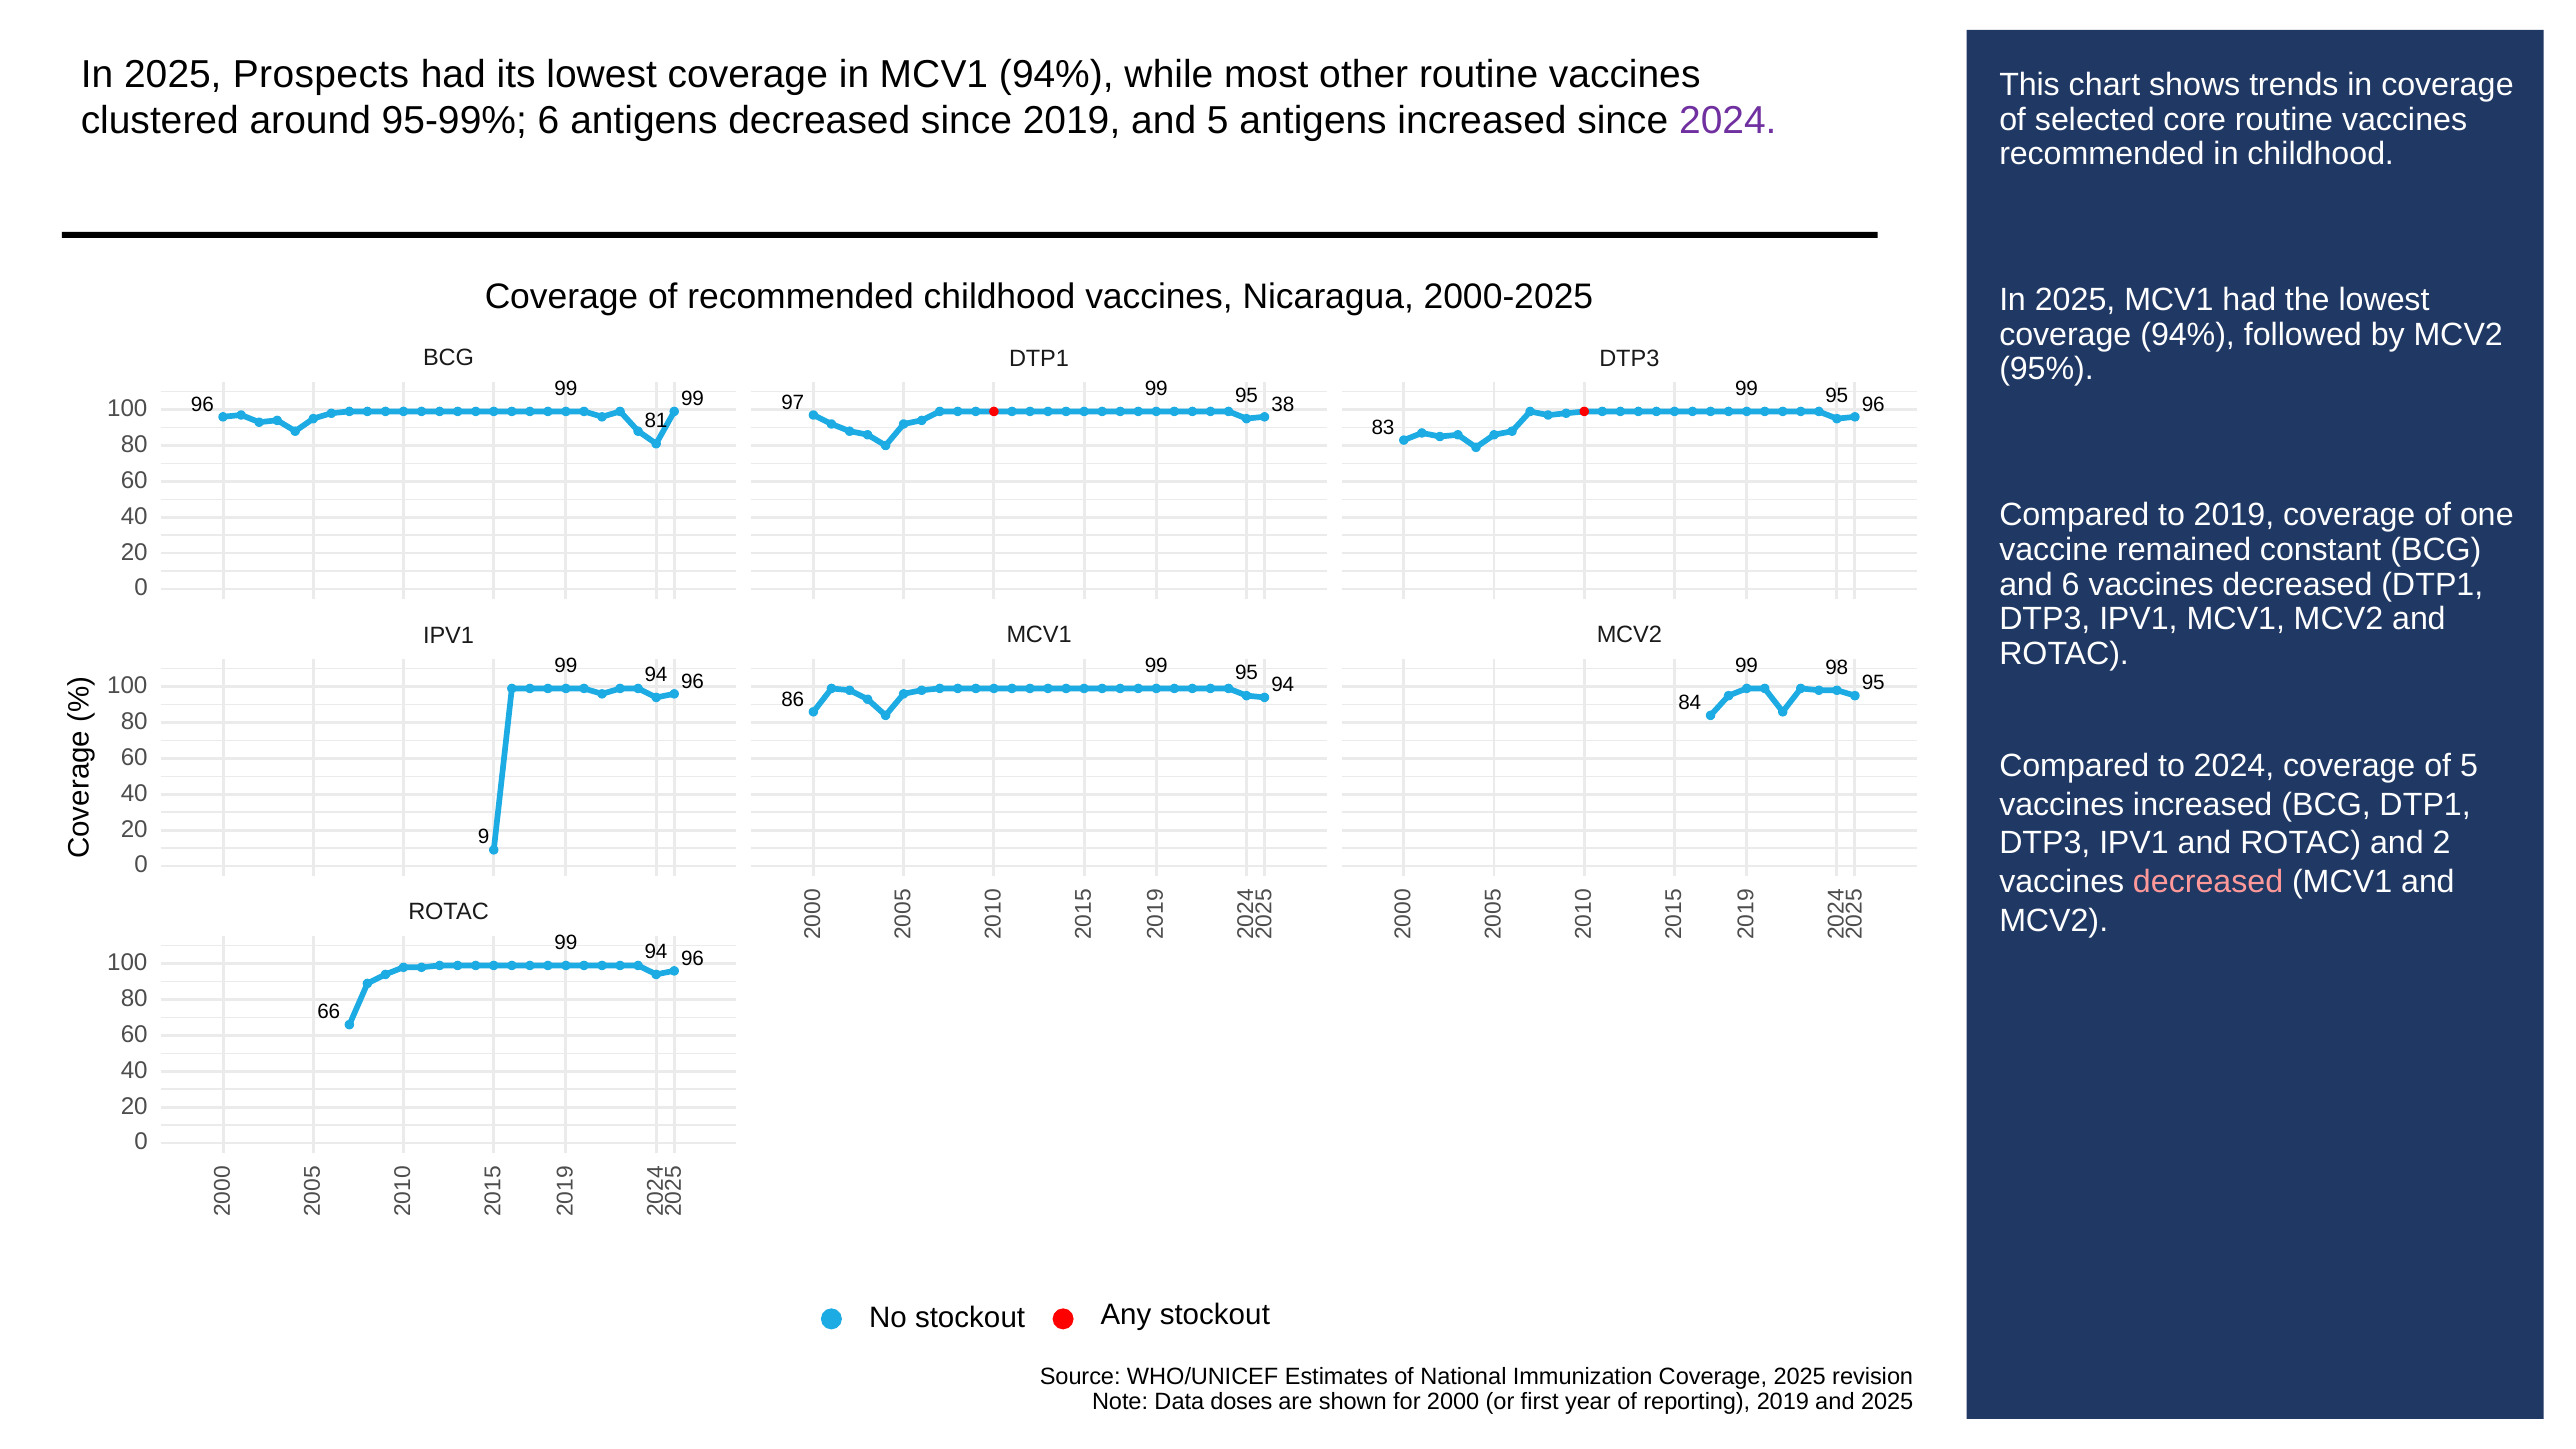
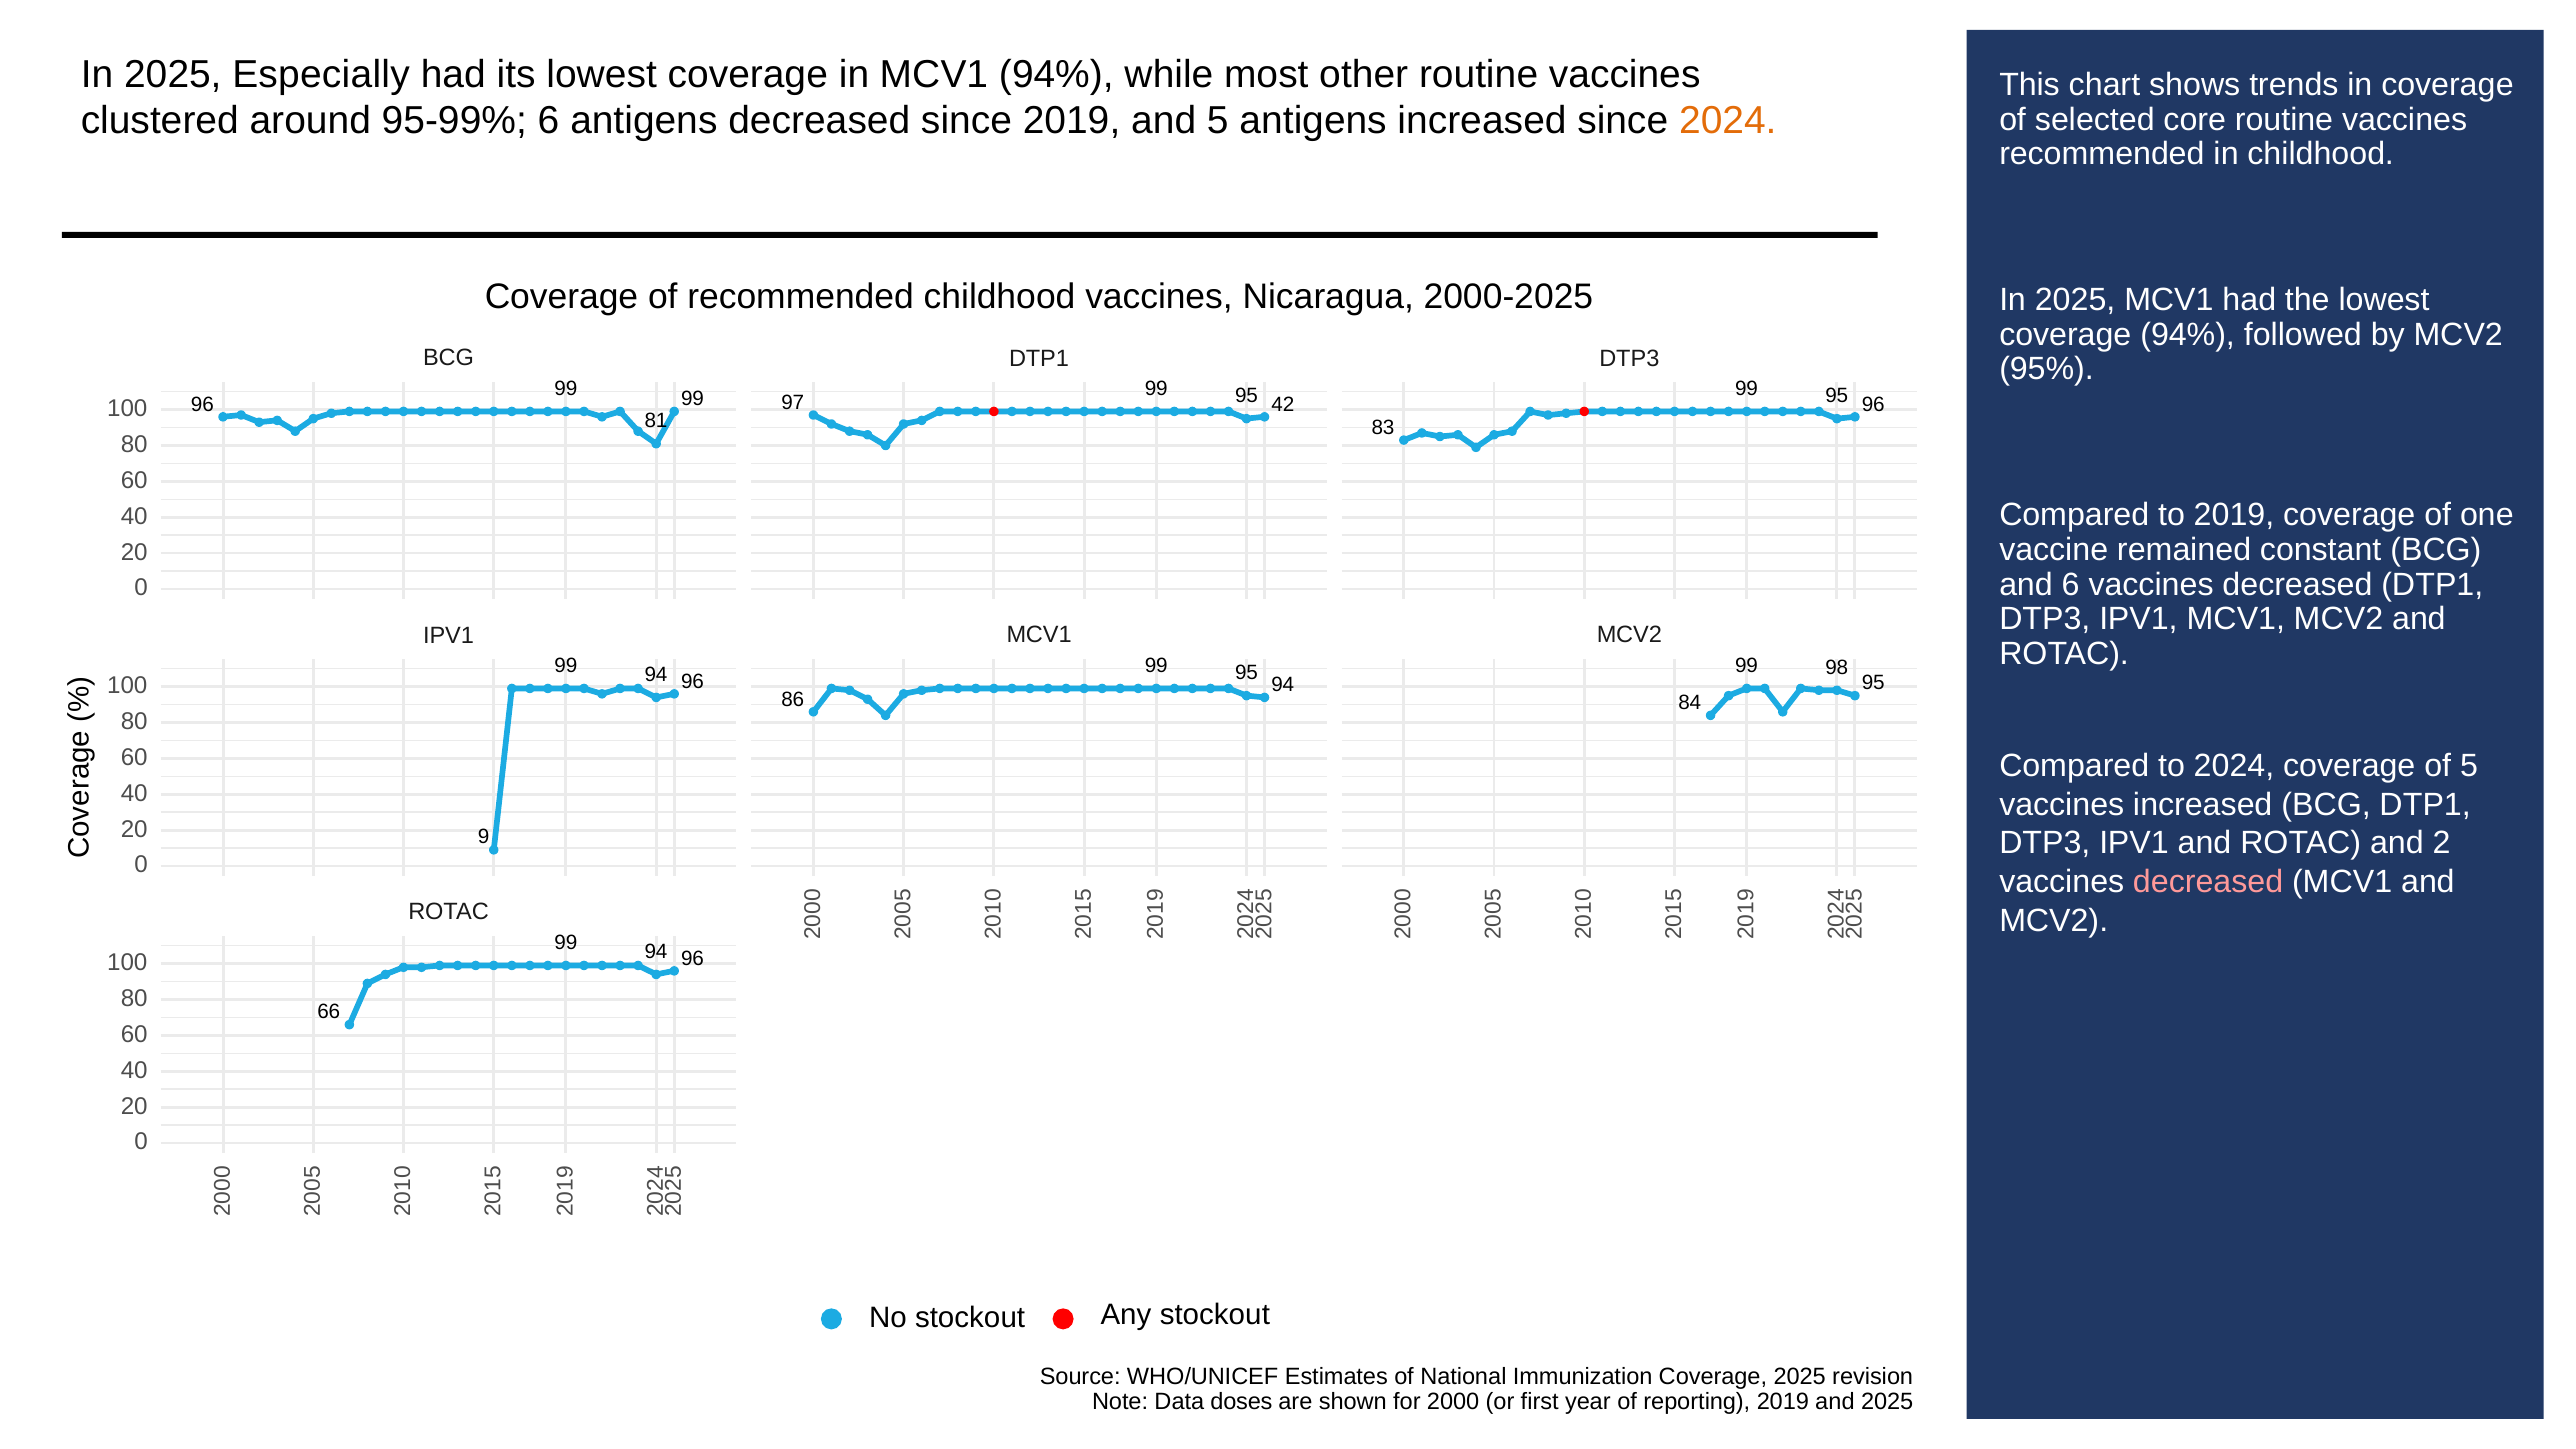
Prospects: Prospects -> Especially
2024 at (1728, 121) colour: purple -> orange
38: 38 -> 42
